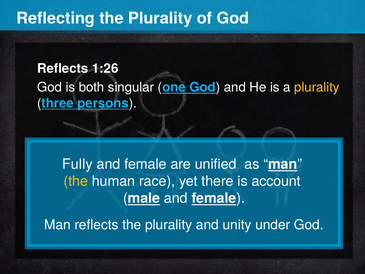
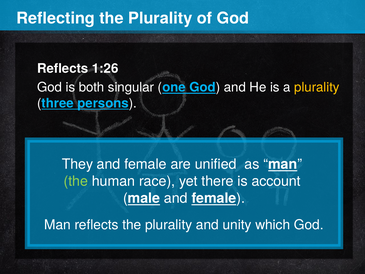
Fully: Fully -> They
the at (76, 181) colour: yellow -> light green
under: under -> which
